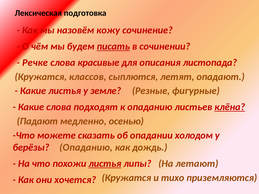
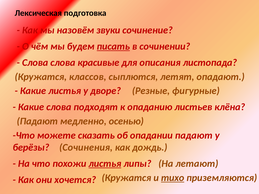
кожу: кожу -> звуки
Речке at (35, 63): Речке -> Слова
земле: земле -> дворе
клёна underline: present -> none
опадании холодом: холодом -> падают
берёзы Опаданию: Опаданию -> Сочинения
тихо underline: none -> present
